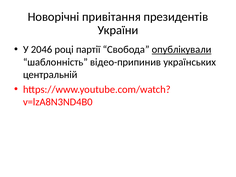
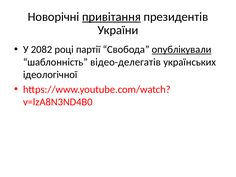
привітання underline: none -> present
2046: 2046 -> 2082
відео-припинив: відео-припинив -> відео-делегатів
центральній: центральній -> ідеологічної
